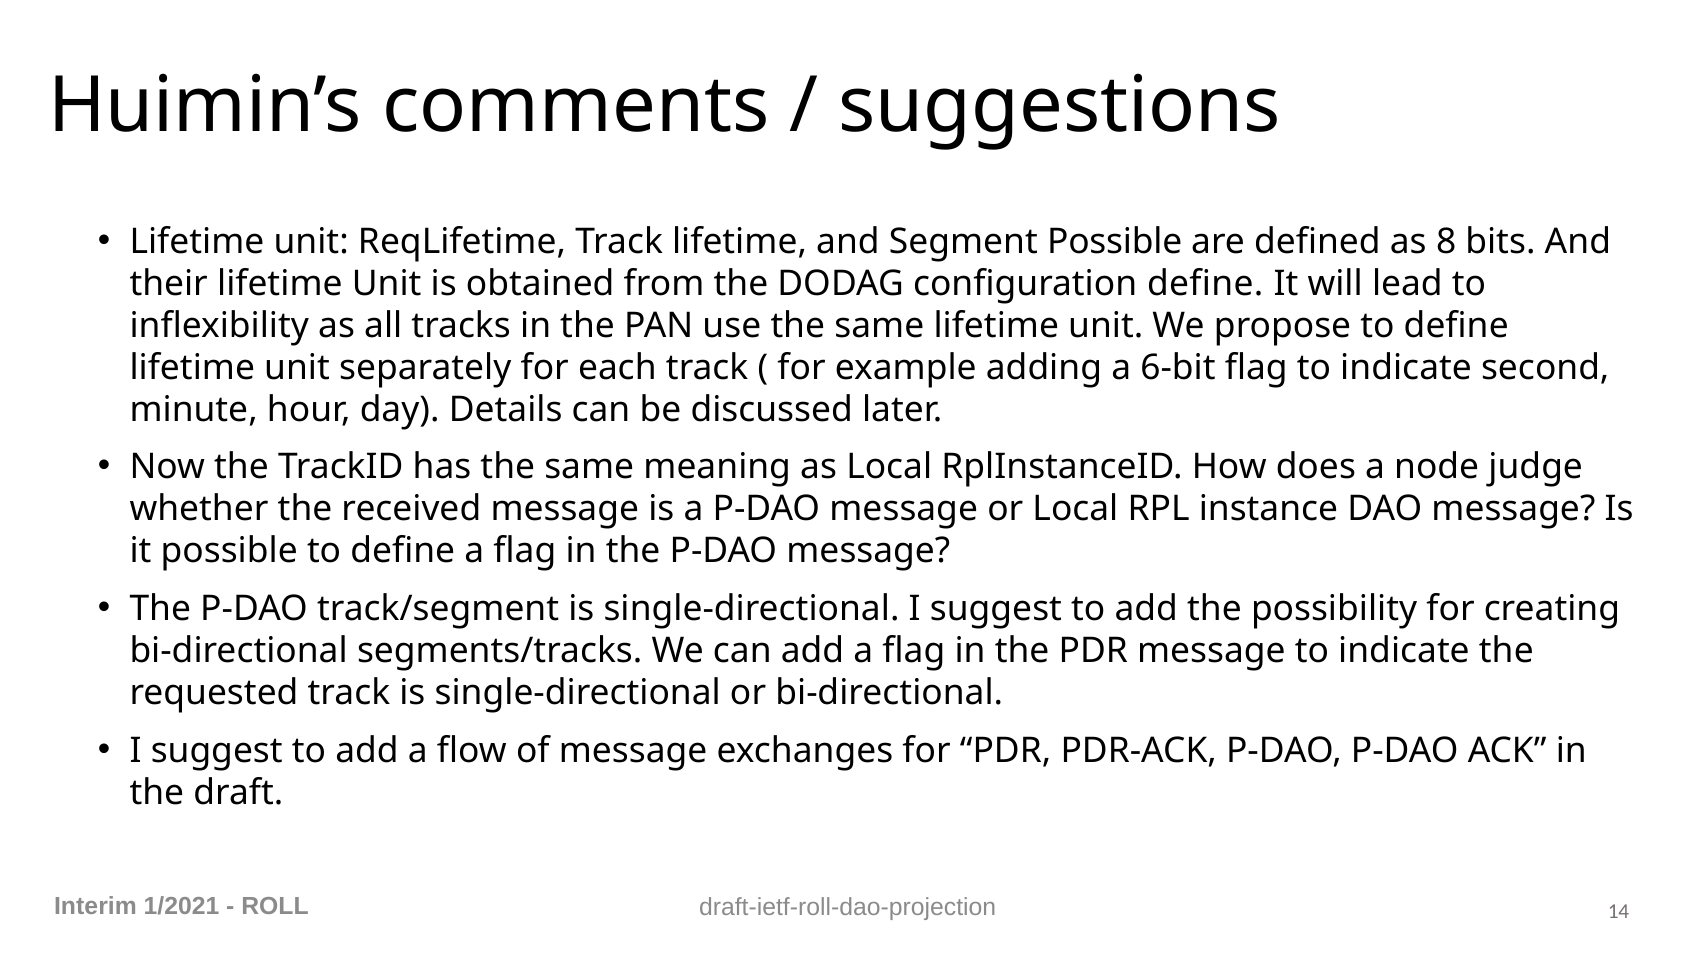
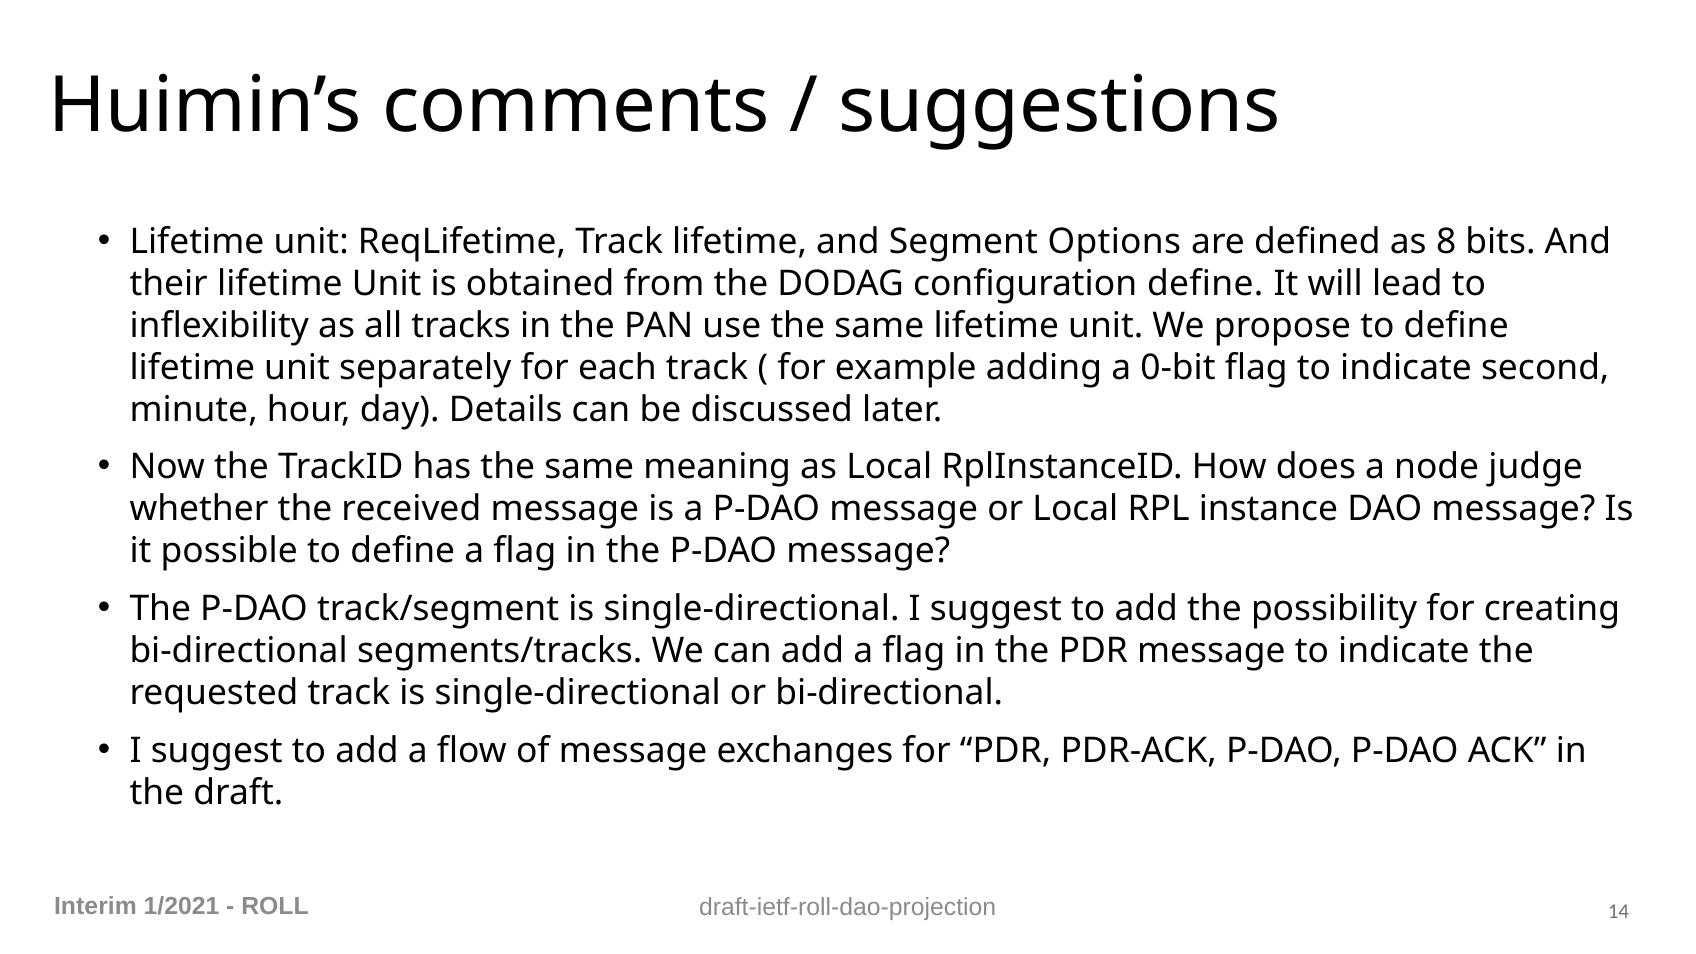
Segment Possible: Possible -> Options
6-bit: 6-bit -> 0-bit
